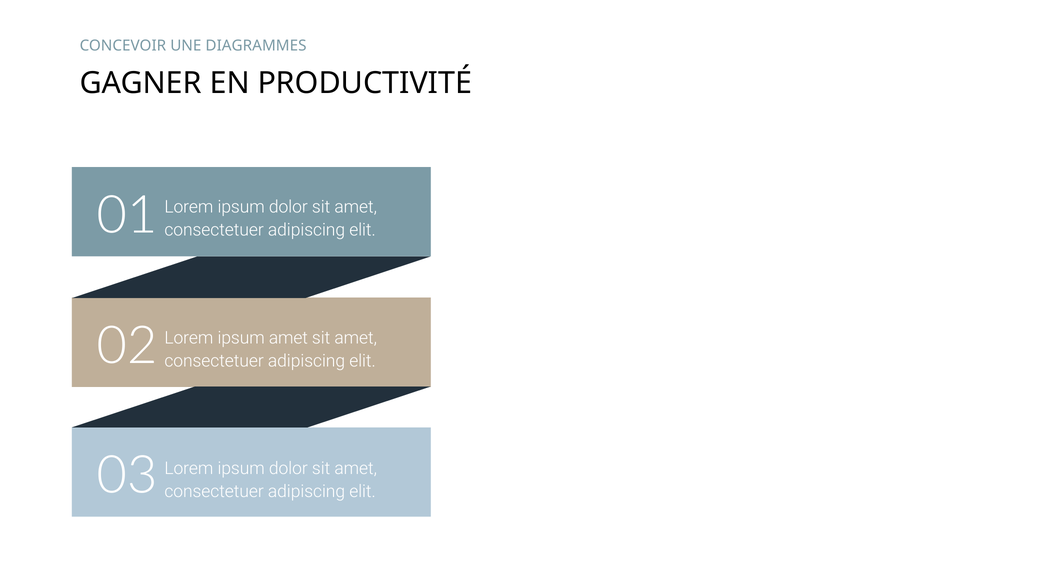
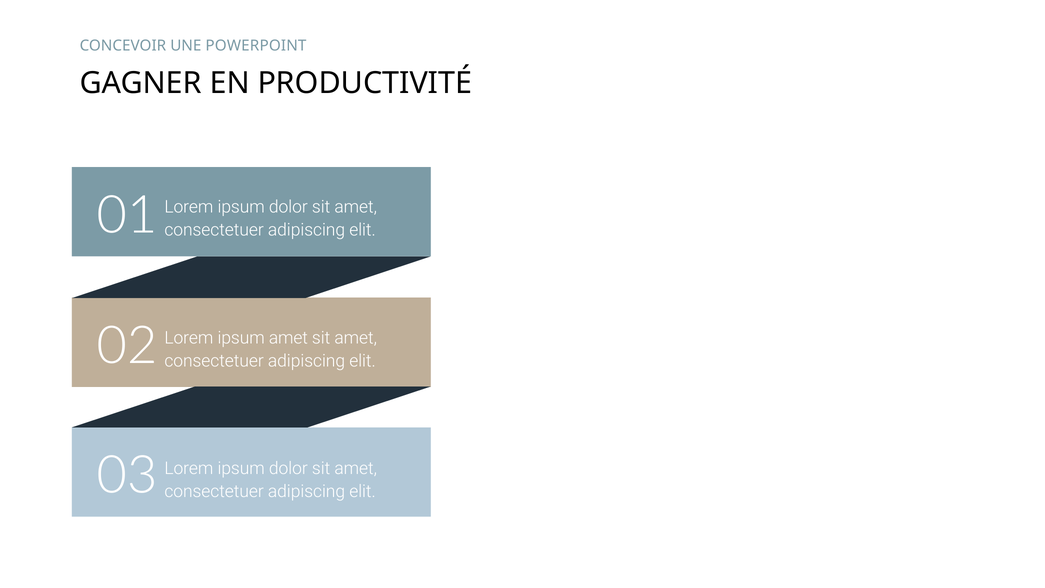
DIAGRAMMES: DIAGRAMMES -> POWERPOINT
